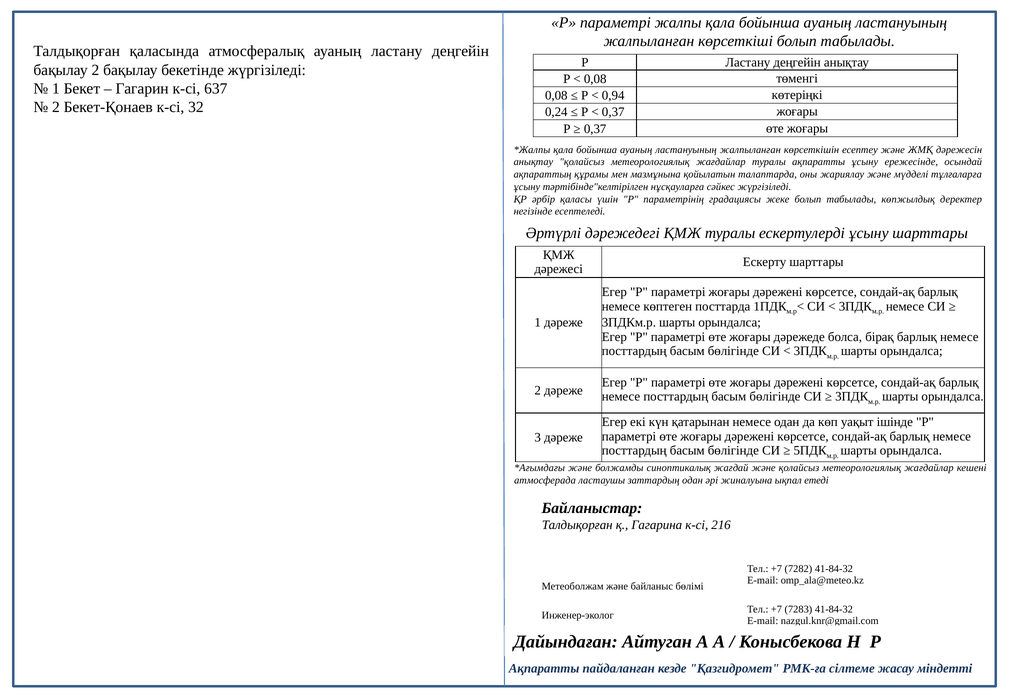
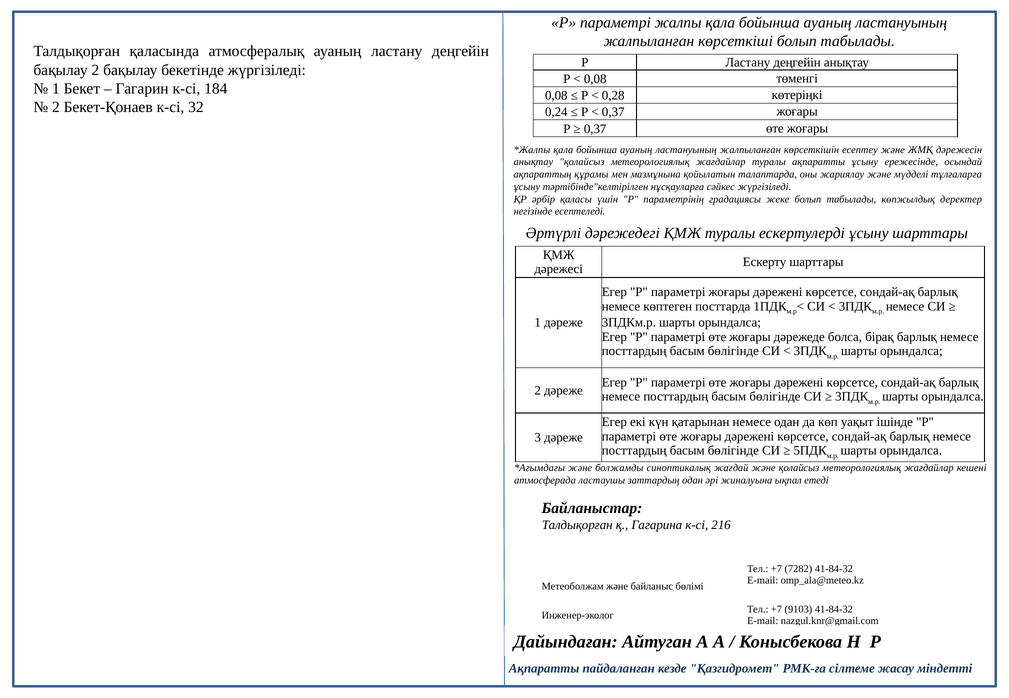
637: 637 -> 184
0,94: 0,94 -> 0,28
7283: 7283 -> 9103
